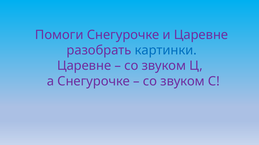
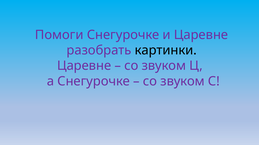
картинки colour: blue -> black
